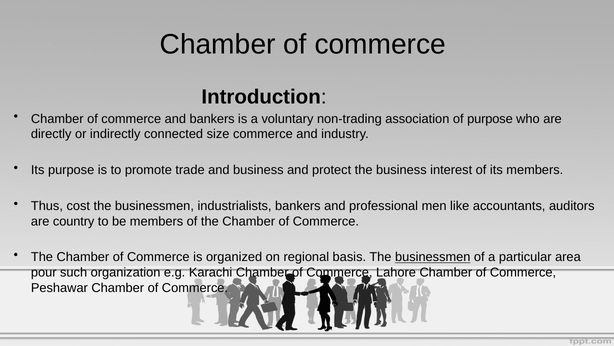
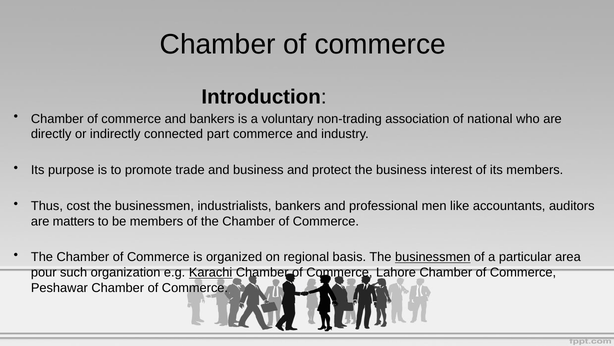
of purpose: purpose -> national
size: size -> part
country: country -> matters
Karachi underline: none -> present
